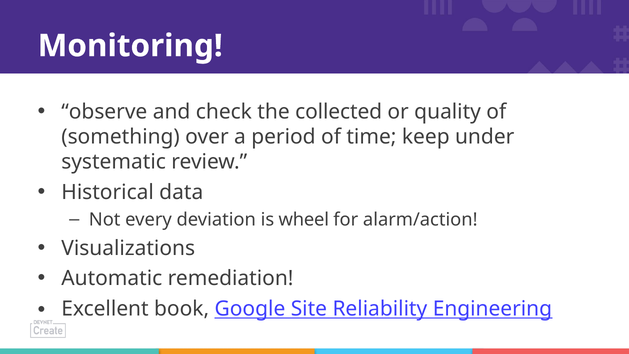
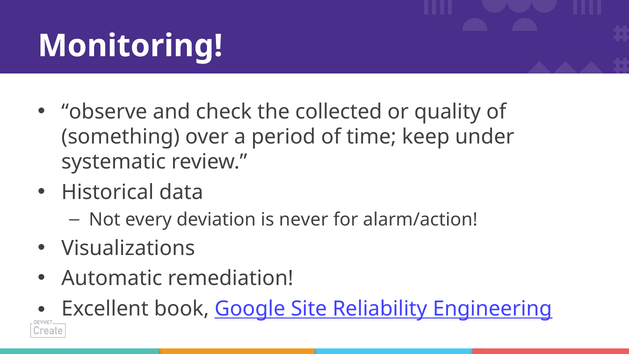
wheel: wheel -> never
